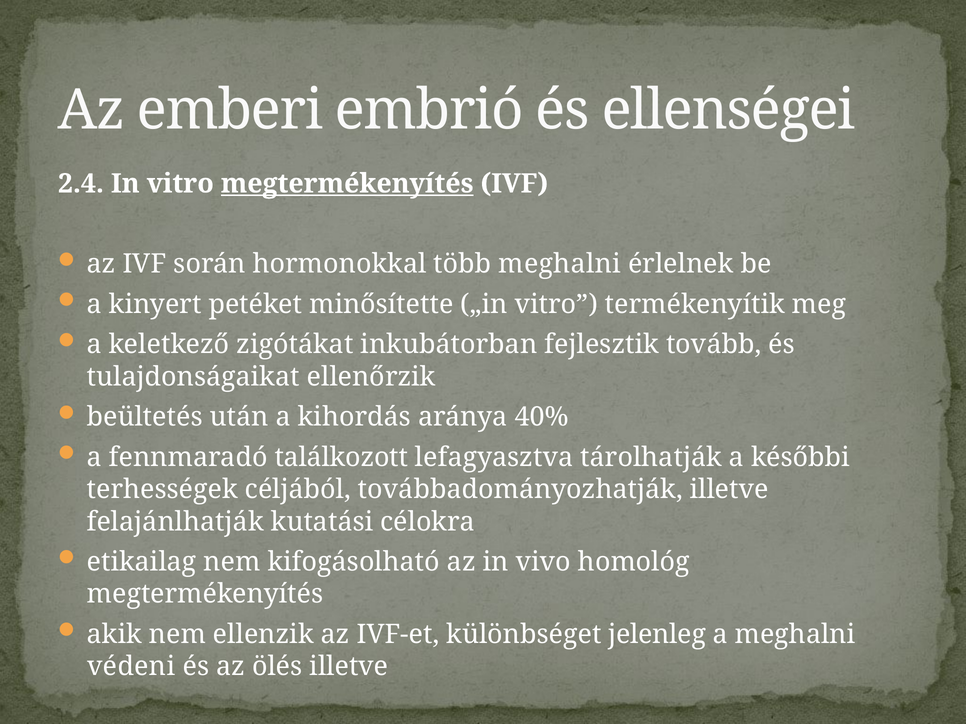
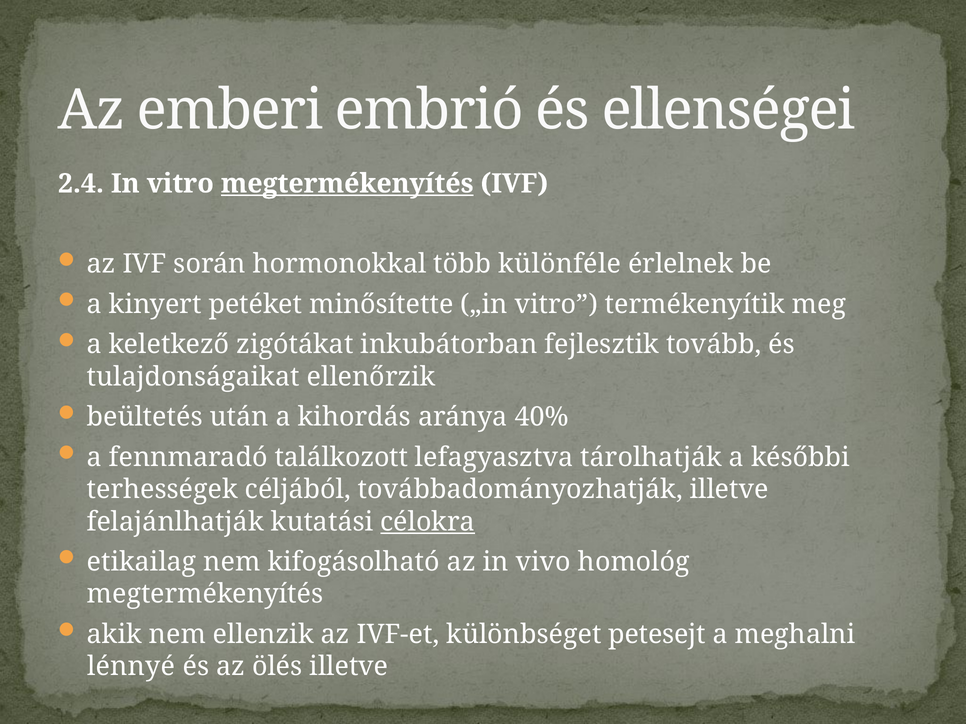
több meghalni: meghalni -> különféle
célokra underline: none -> present
jelenleg: jelenleg -> petesejt
védeni: védeni -> lénnyé
